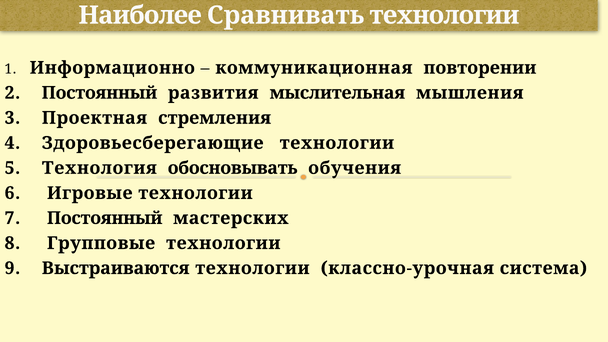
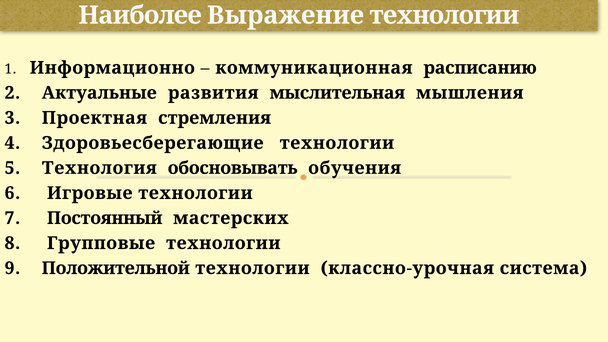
Сравнивать: Сравнивать -> Выражение
повторении: повторении -> расписанию
2 Постоянный: Постоянный -> Актуальные
Выстраиваются: Выстраиваются -> Положительной
